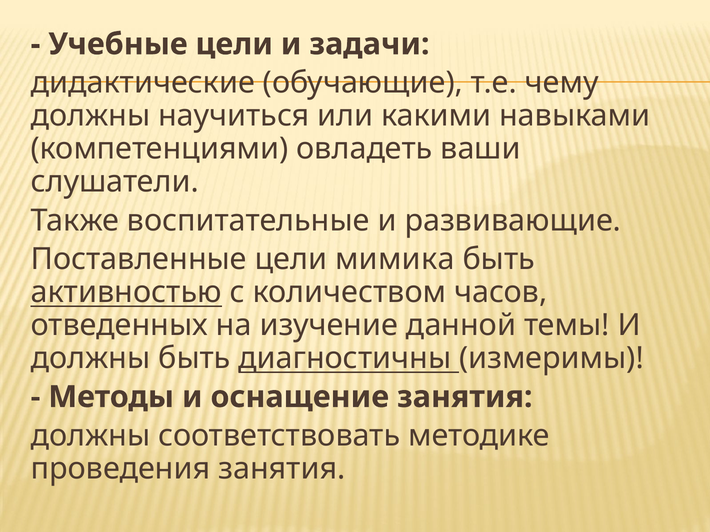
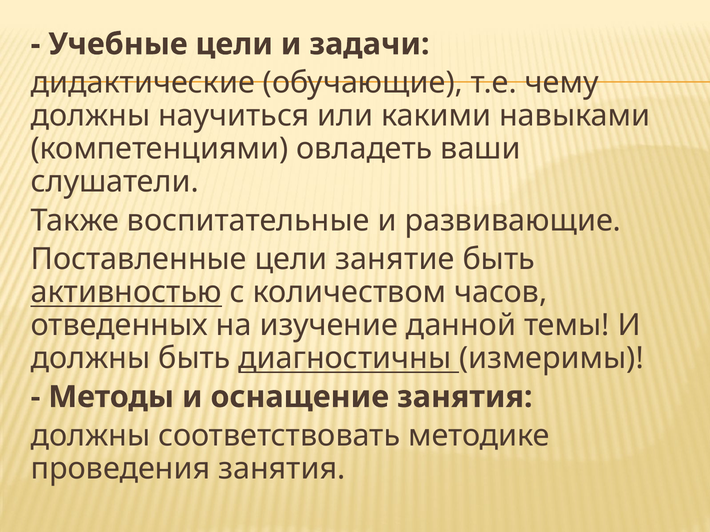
мимика: мимика -> занятие
